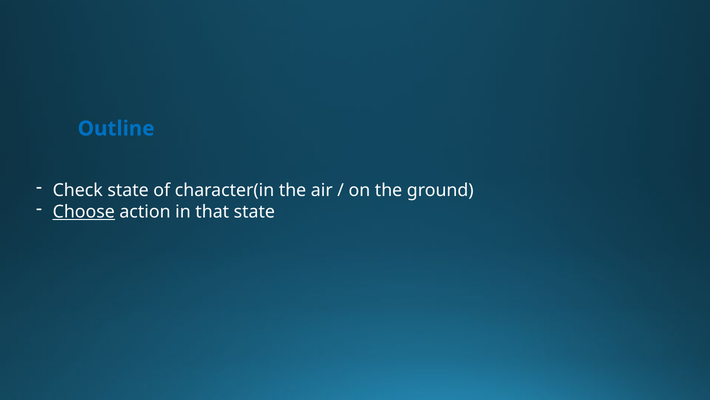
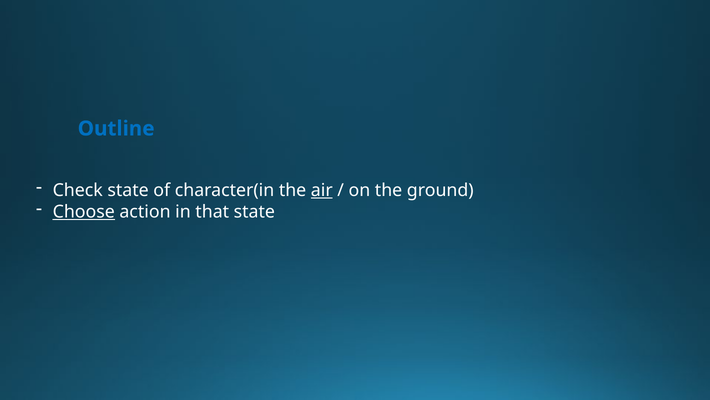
air underline: none -> present
